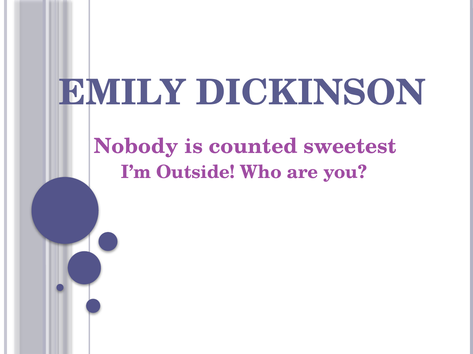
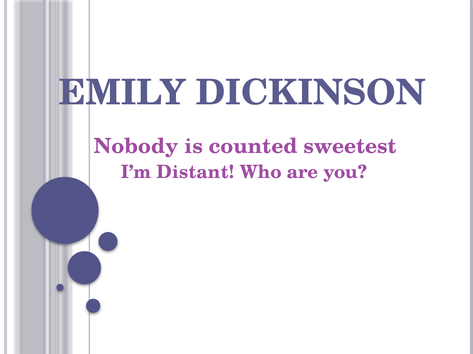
Outside: Outside -> Distant
